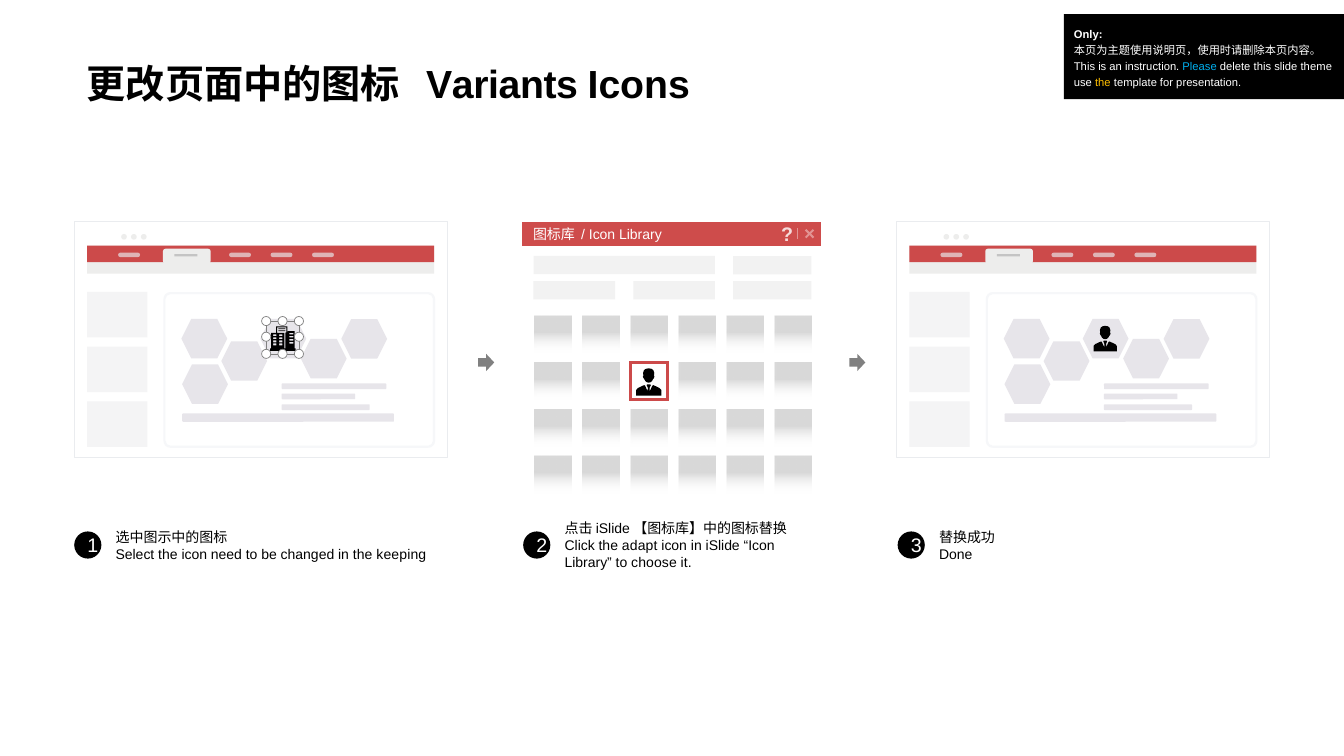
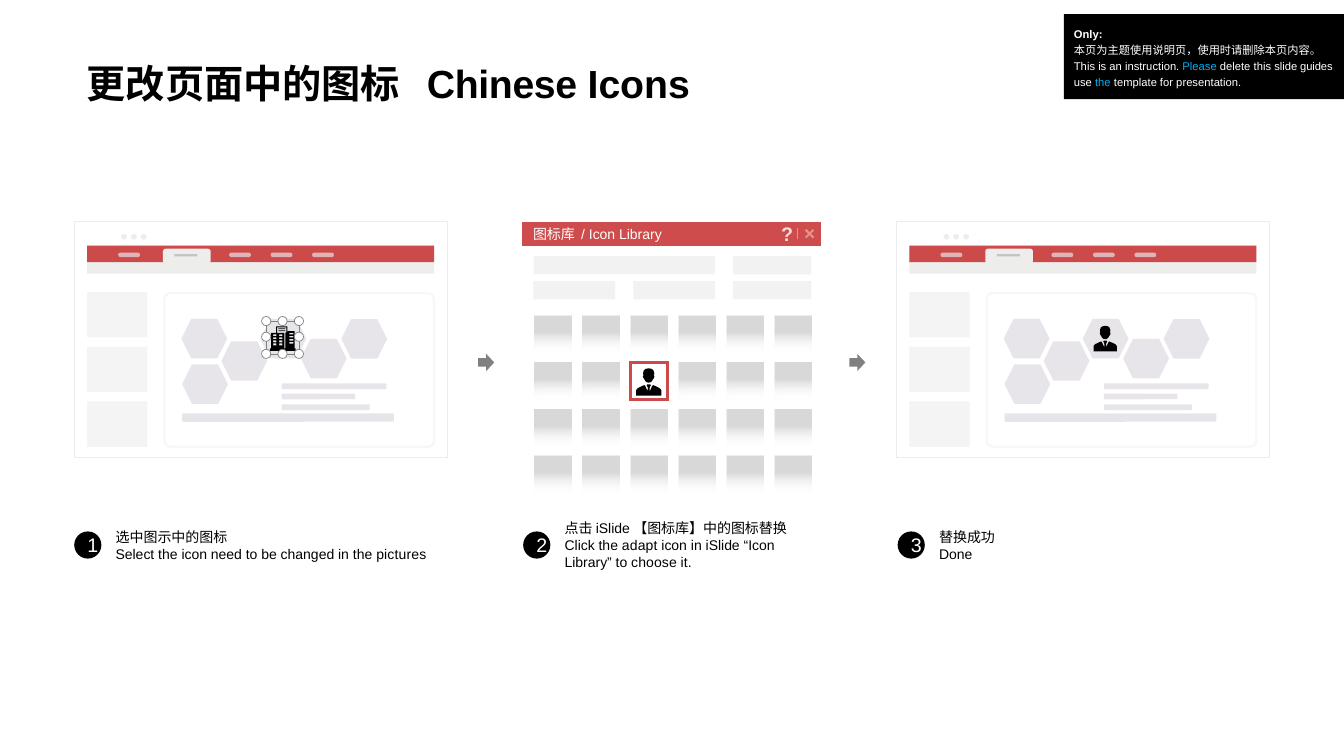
theme: theme -> guides
Variants: Variants -> Chinese
the at (1103, 83) colour: yellow -> light blue
keeping: keeping -> pictures
